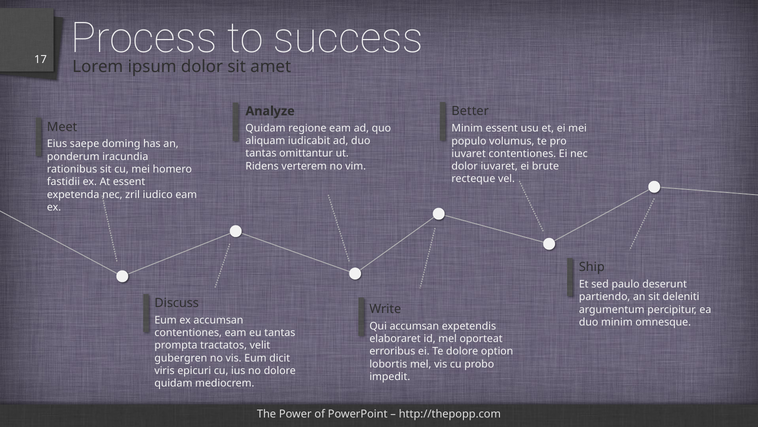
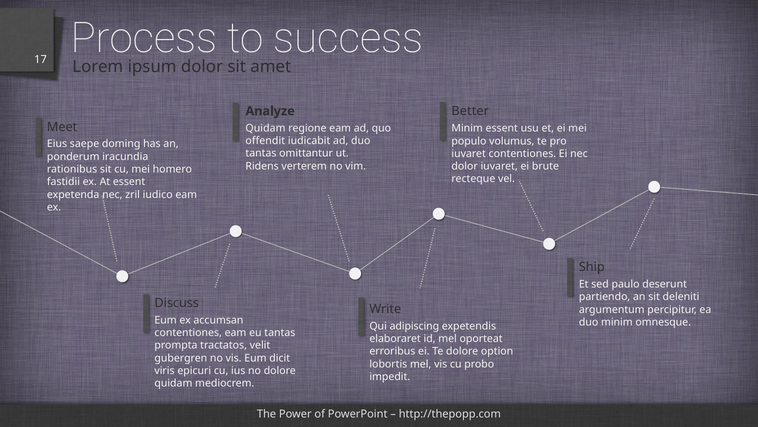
aliquam: aliquam -> offendit
Qui accumsan: accumsan -> adipiscing
